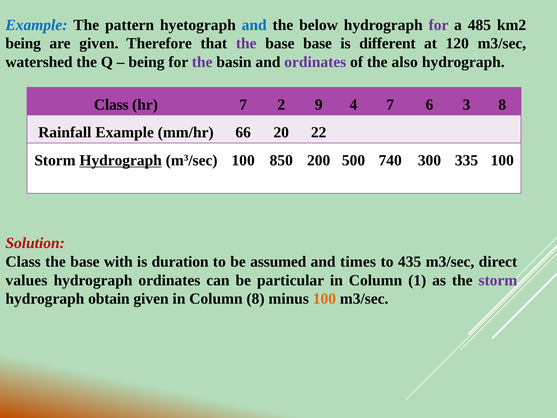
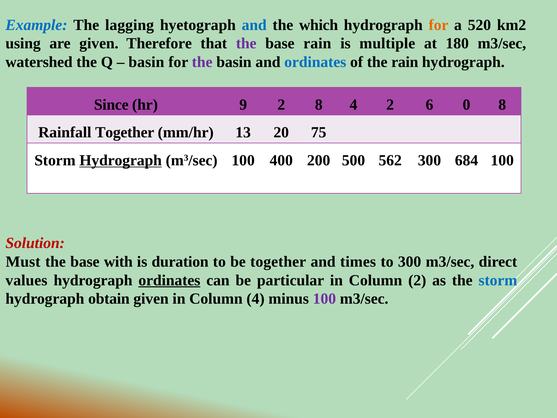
pattern: pattern -> lagging
below: below -> which
for at (438, 25) colour: purple -> orange
485: 485 -> 520
being at (23, 43): being -> using
base base: base -> rain
different: different -> multiple
120: 120 -> 180
being at (146, 62): being -> basin
ordinates at (315, 62) colour: purple -> blue
the also: also -> rain
Class at (111, 105): Class -> Since
hr 7: 7 -> 9
2 9: 9 -> 8
4 7: 7 -> 2
3: 3 -> 0
Rainfall Example: Example -> Together
66: 66 -> 13
22: 22 -> 75
850: 850 -> 400
740: 740 -> 562
335: 335 -> 684
Class at (23, 261): Class -> Must
be assumed: assumed -> together
to 435: 435 -> 300
ordinates at (169, 280) underline: none -> present
Column 1: 1 -> 2
storm at (498, 280) colour: purple -> blue
Column 8: 8 -> 4
100 at (324, 299) colour: orange -> purple
